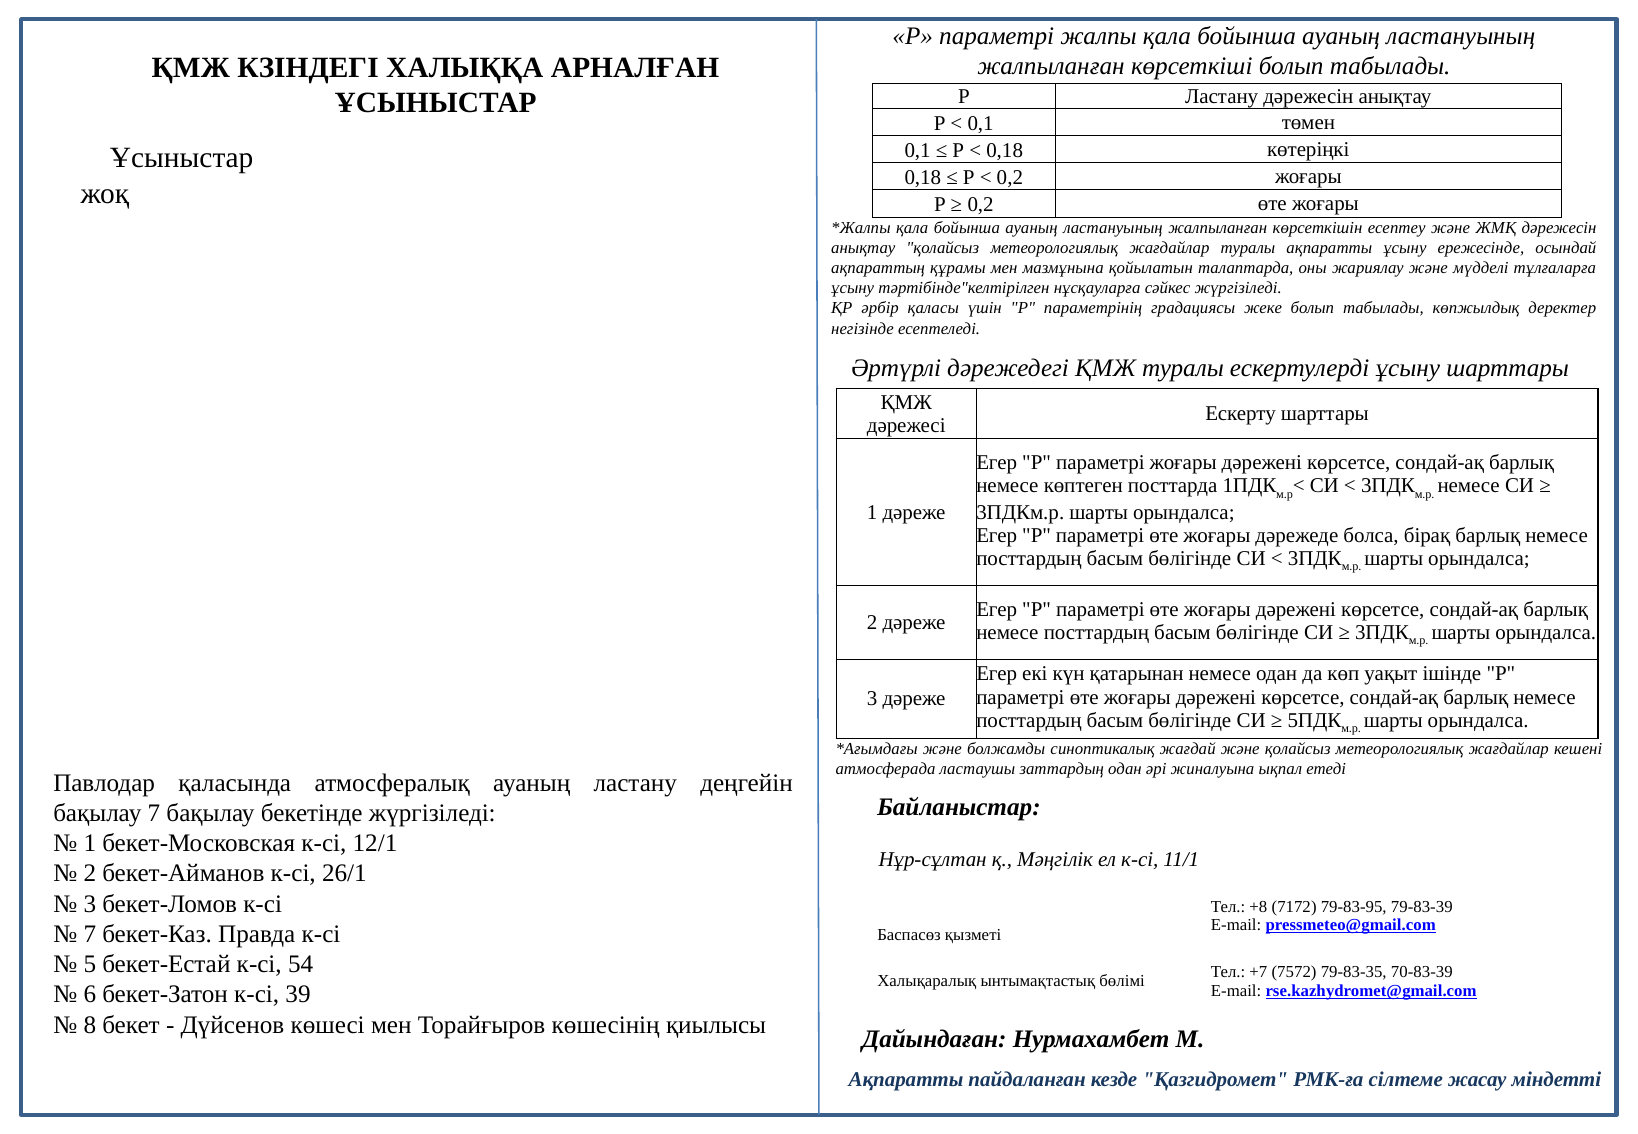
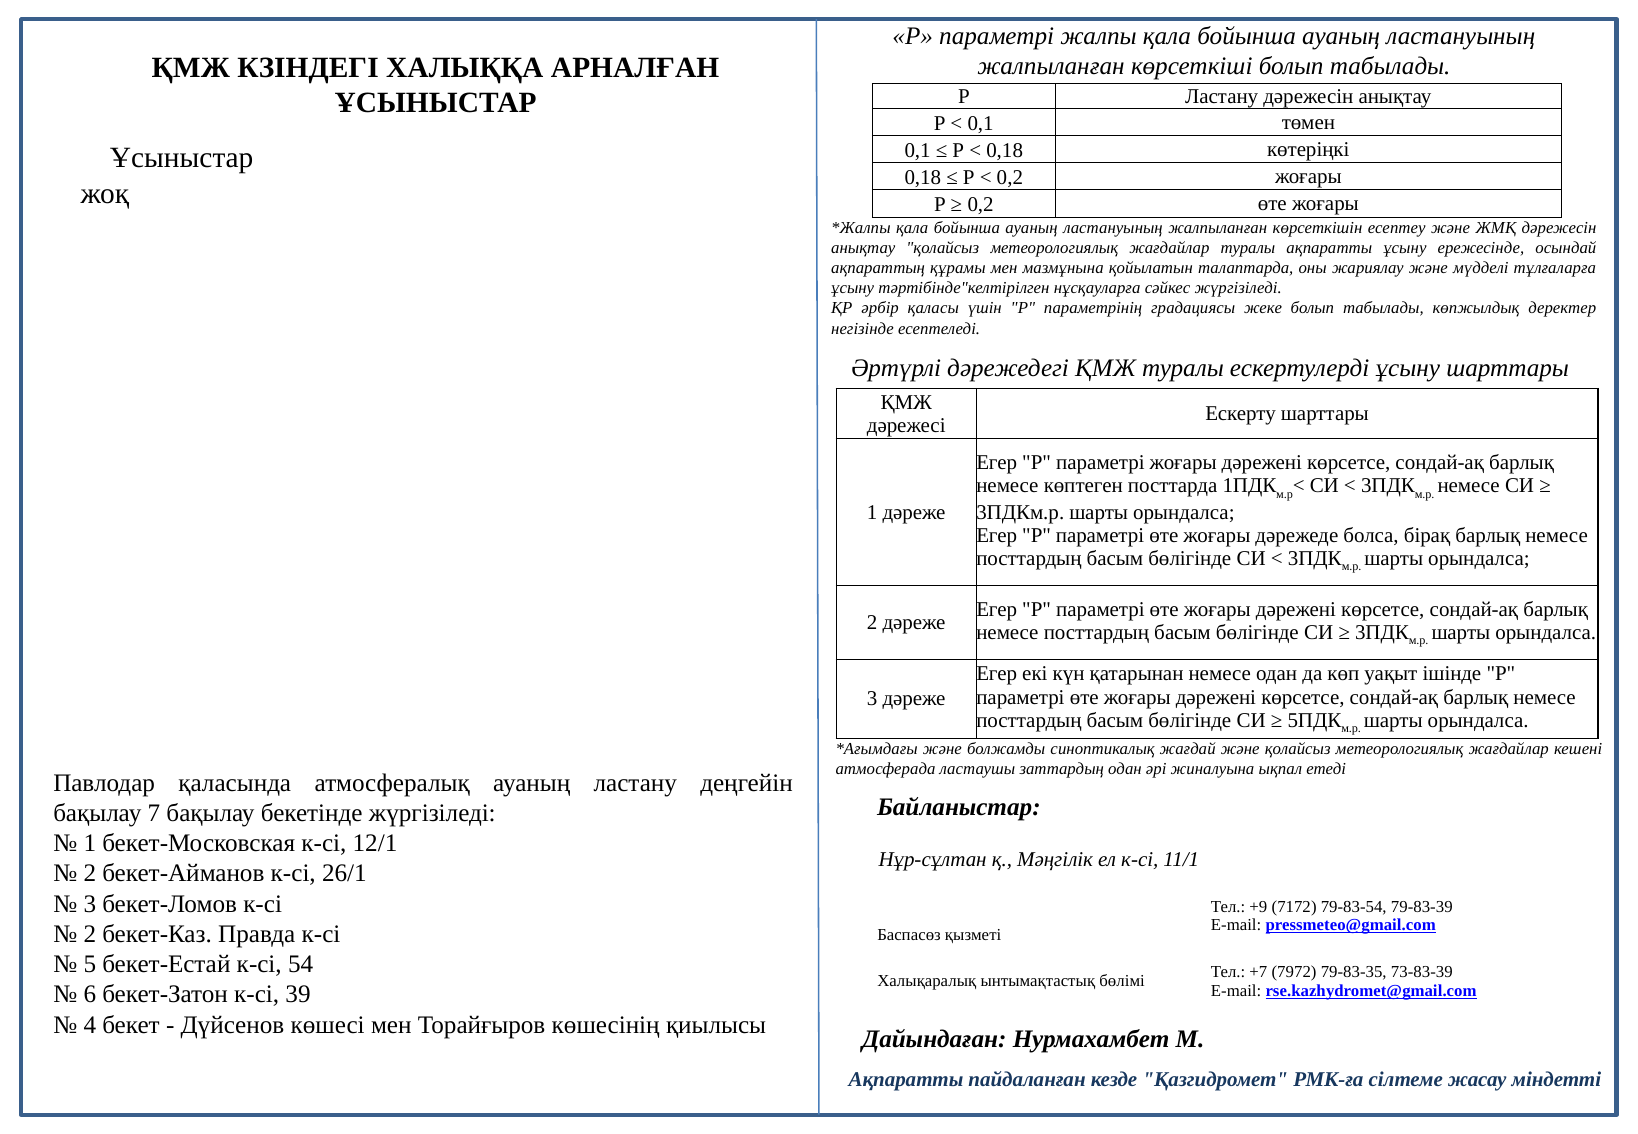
+8: +8 -> +9
79-83-95: 79-83-95 -> 79-83-54
7 at (90, 934): 7 -> 2
7572: 7572 -> 7972
70-83-39: 70-83-39 -> 73-83-39
8: 8 -> 4
